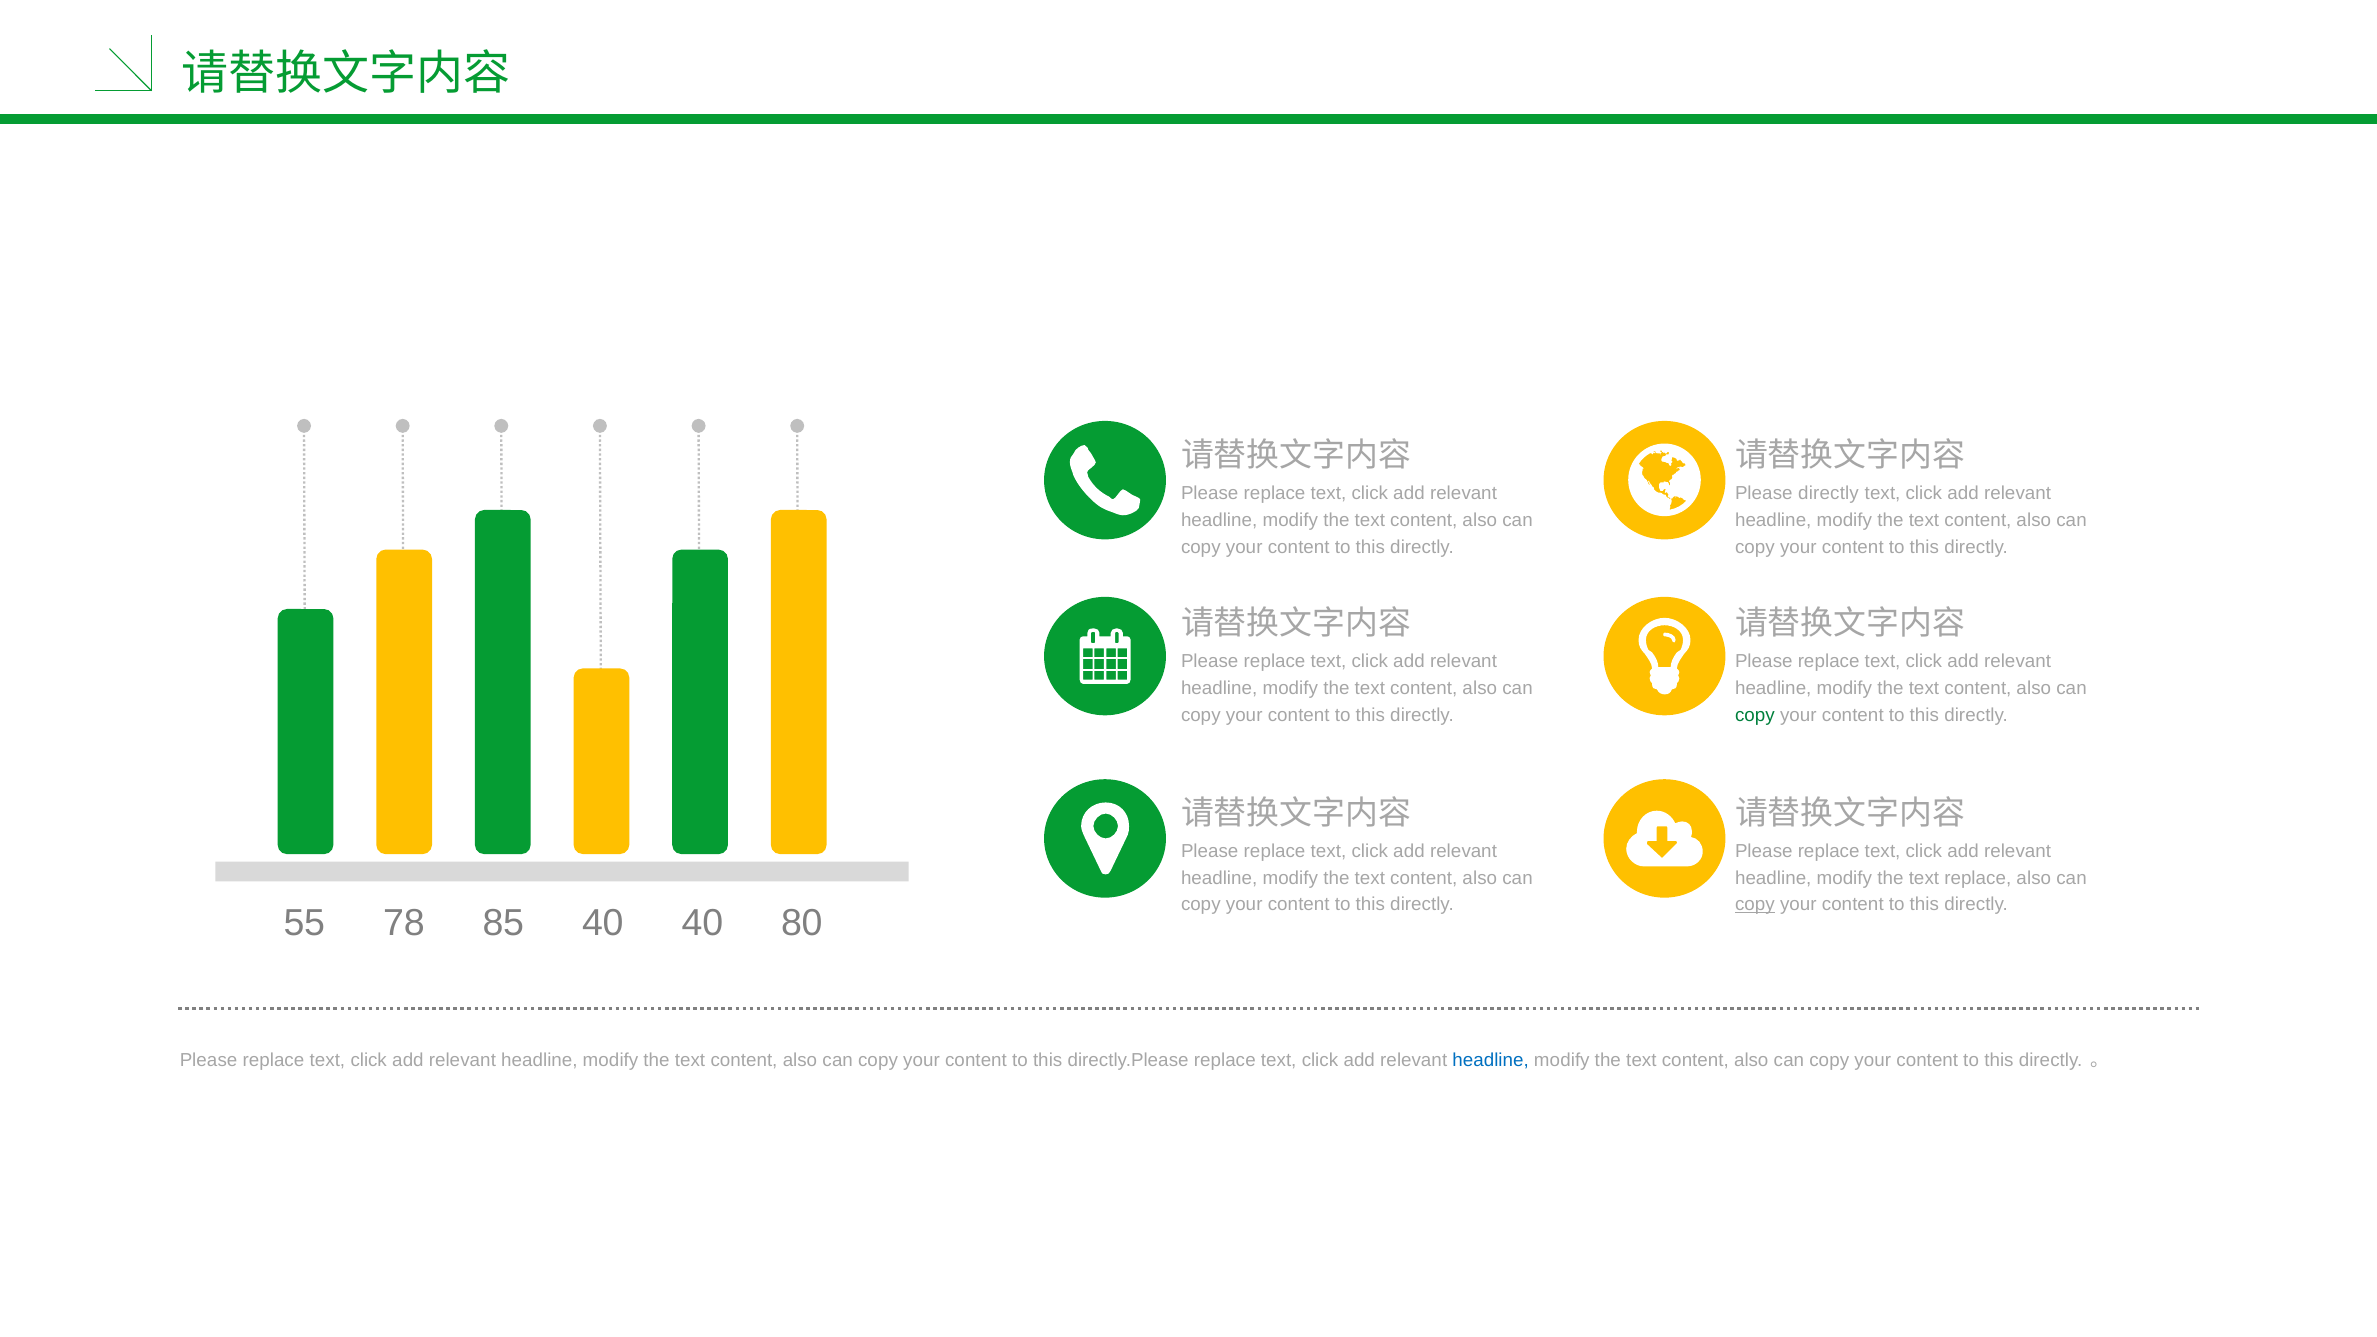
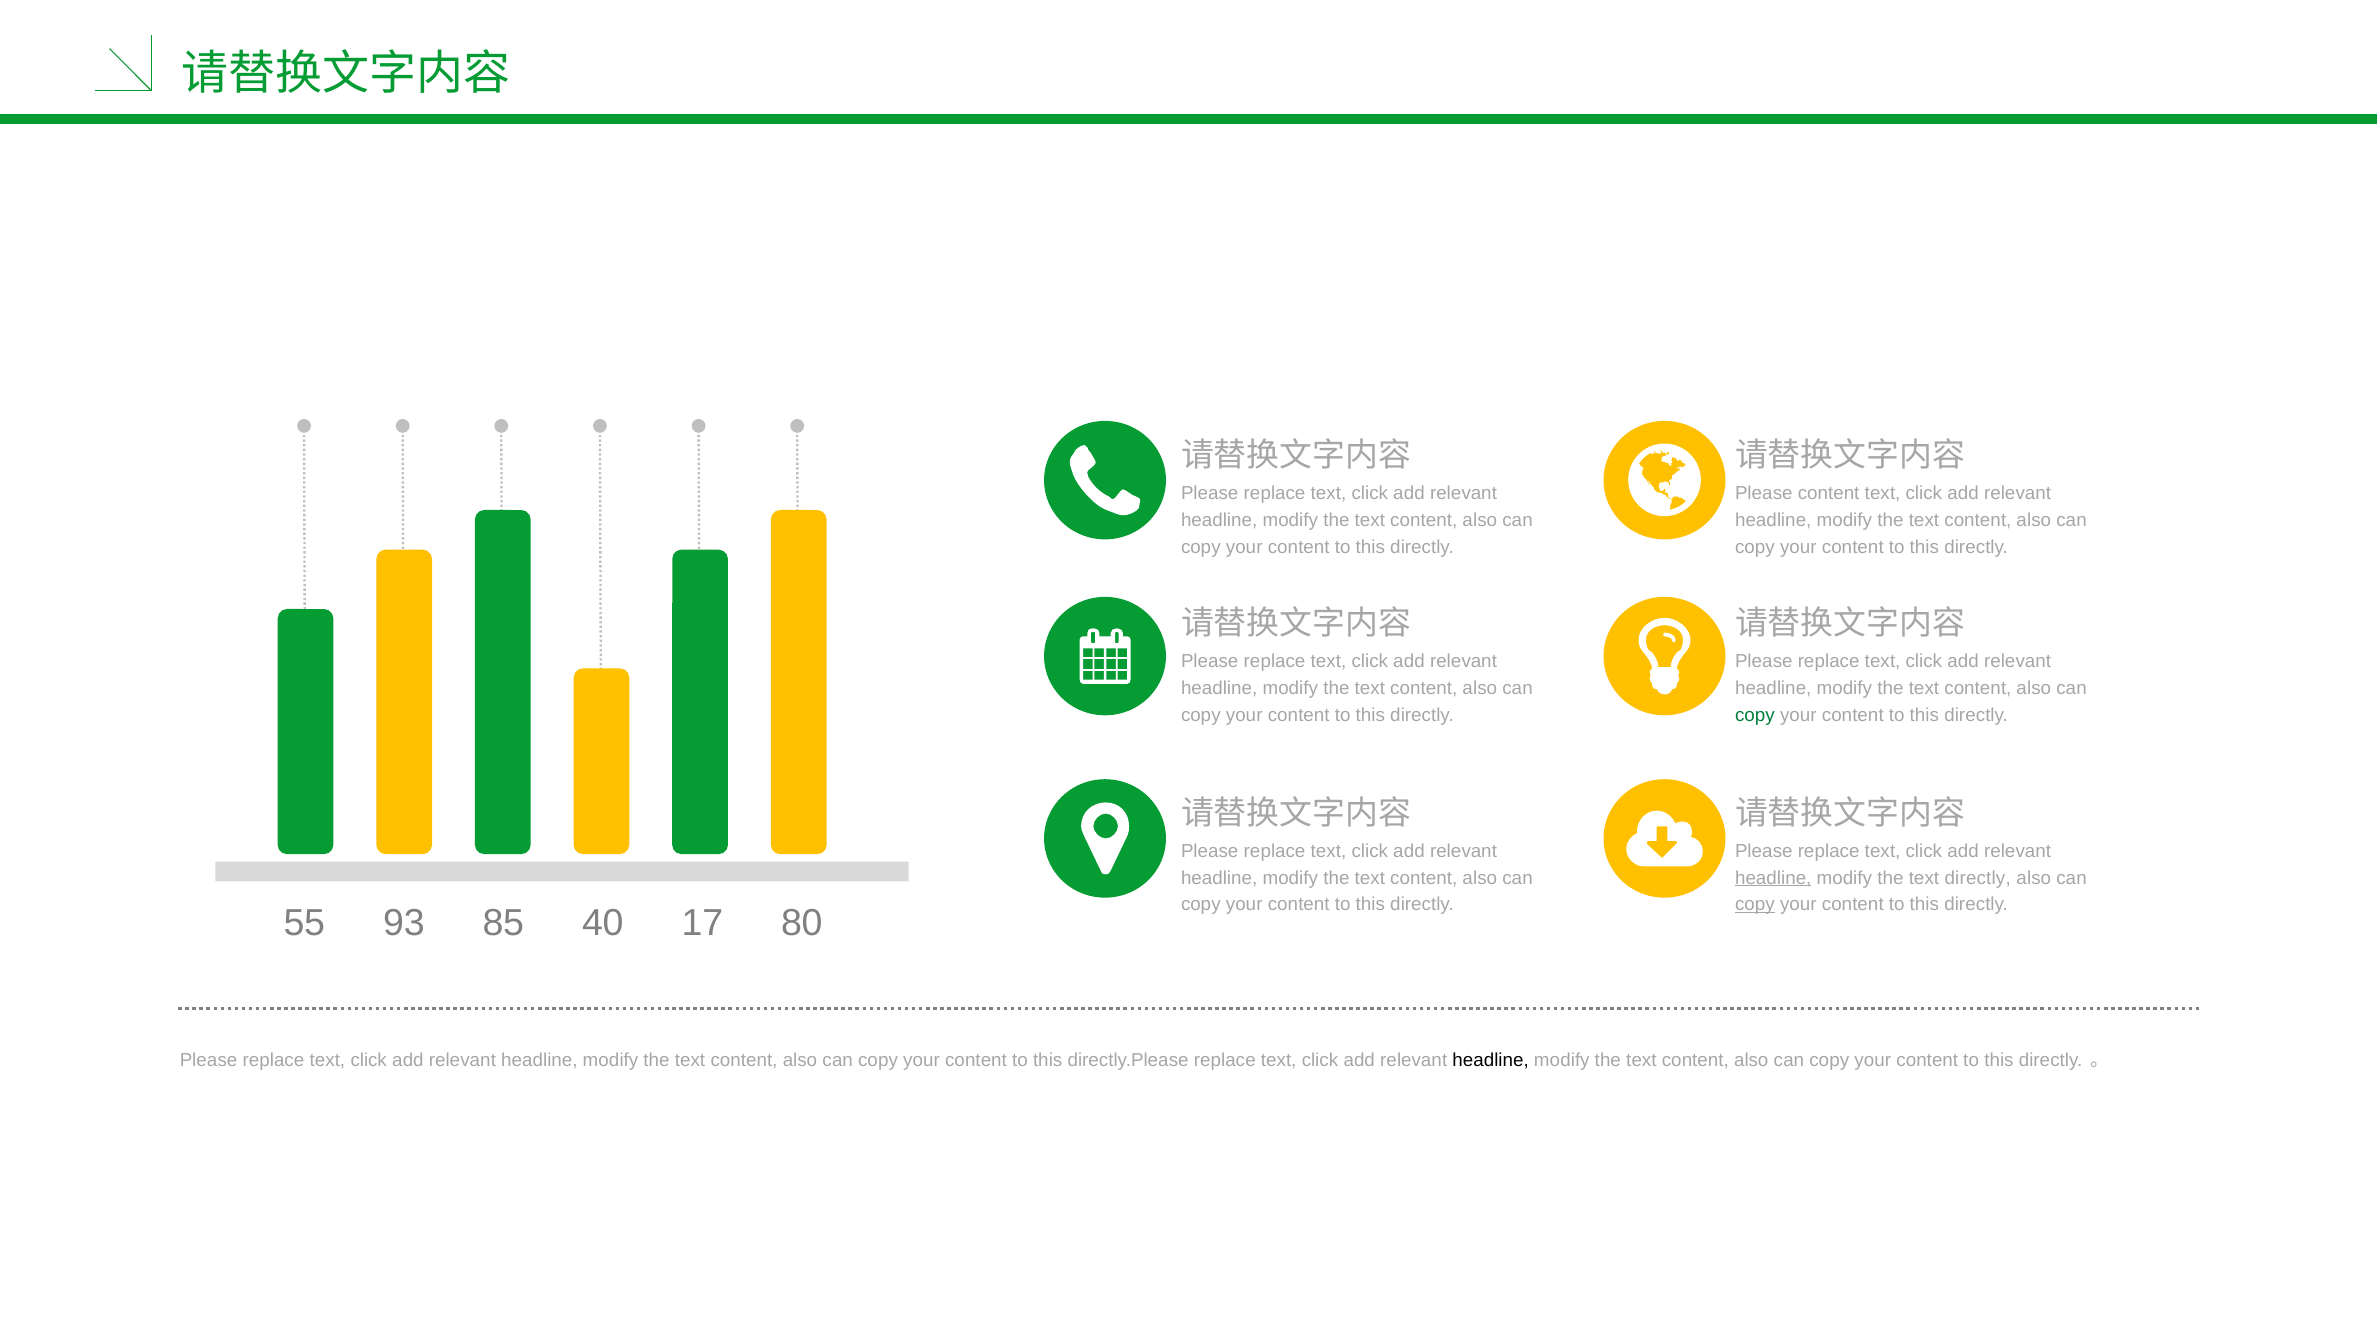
Please directly: directly -> content
headline at (1773, 878) underline: none -> present
text replace: replace -> directly
78: 78 -> 93
40 40: 40 -> 17
headline at (1491, 1060) colour: blue -> black
